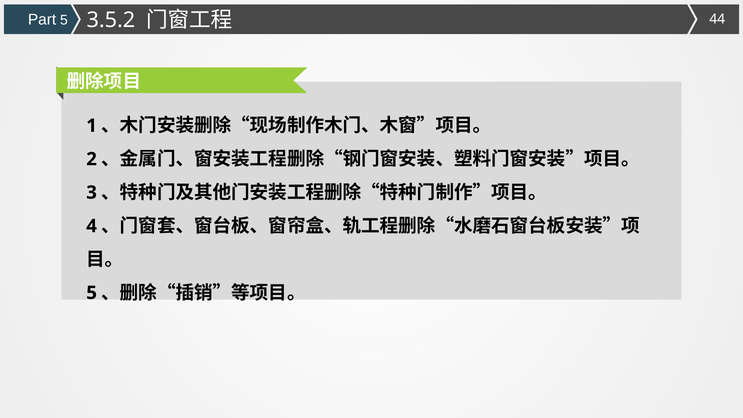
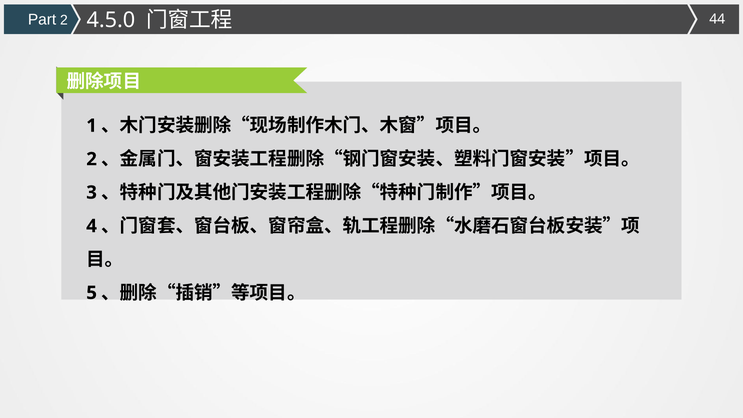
Part 5: 5 -> 2
3.5.2: 3.5.2 -> 4.5.0
